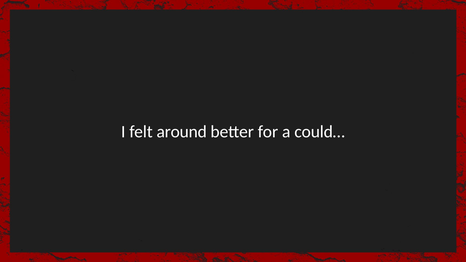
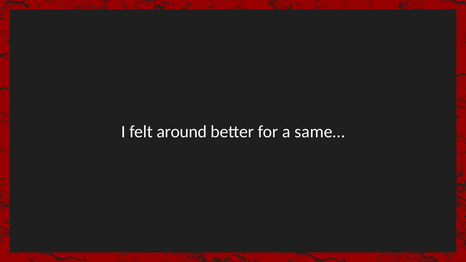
could…: could… -> same…
